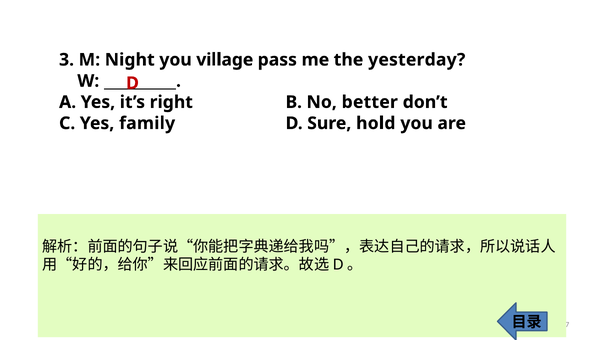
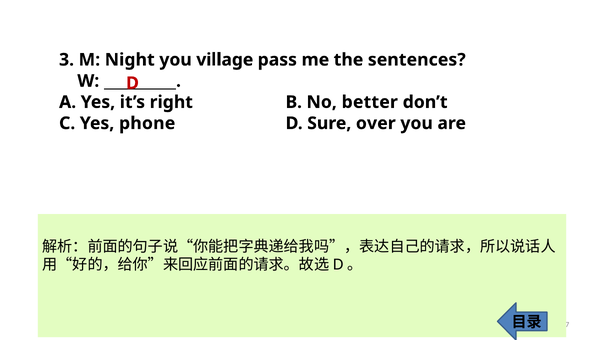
yesterday: yesterday -> sentences
family: family -> phone
hold: hold -> over
